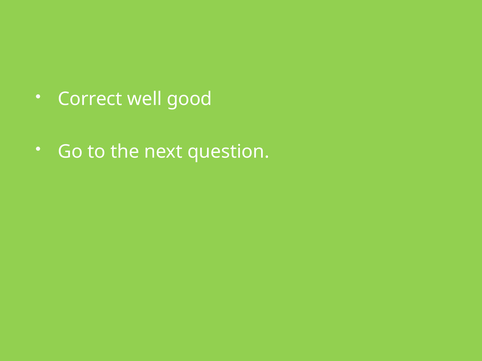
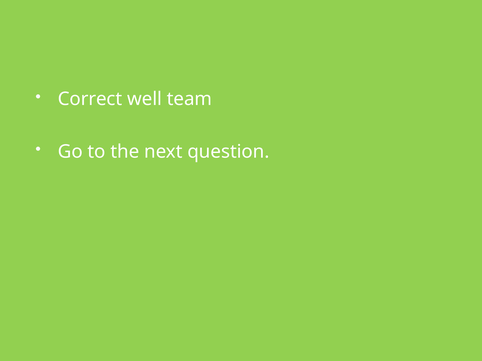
good: good -> team
